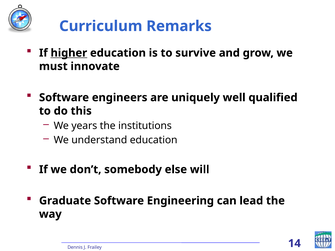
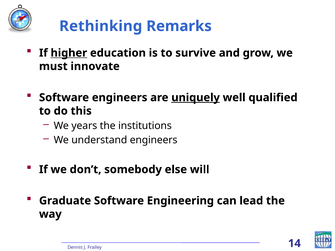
Curriculum: Curriculum -> Rethinking
uniquely underline: none -> present
understand education: education -> engineers
